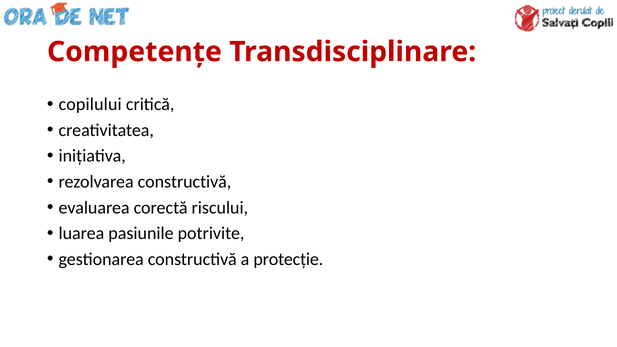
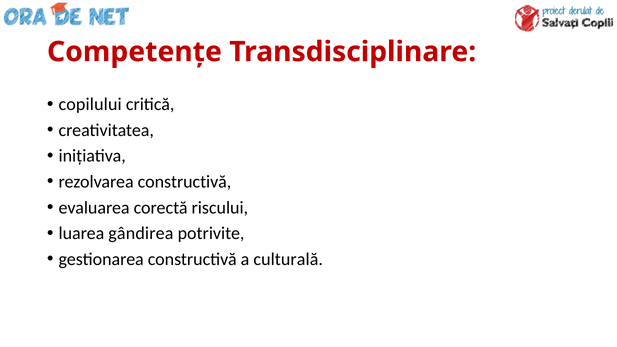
pasiunile: pasiunile -> gândirea
protecție: protecție -> culturală
